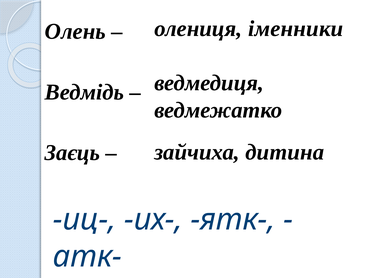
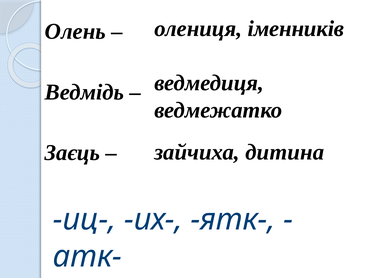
іменники: іменники -> іменників
